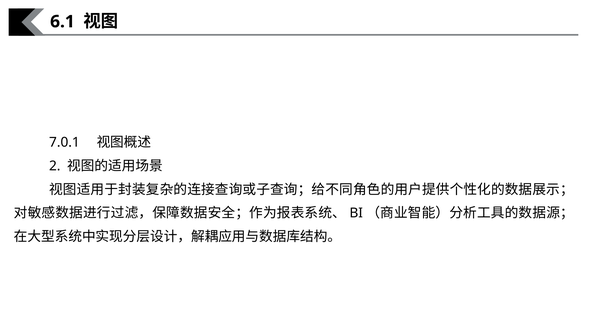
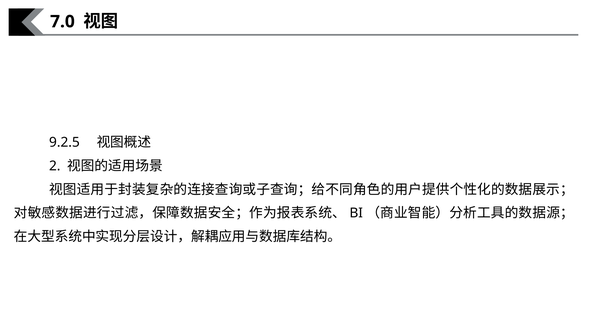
6.1: 6.1 -> 7.0
7.0.1: 7.0.1 -> 9.2.5
